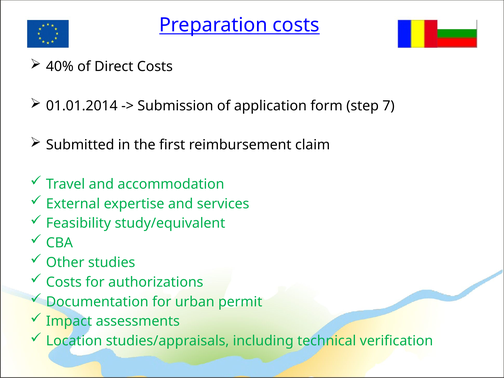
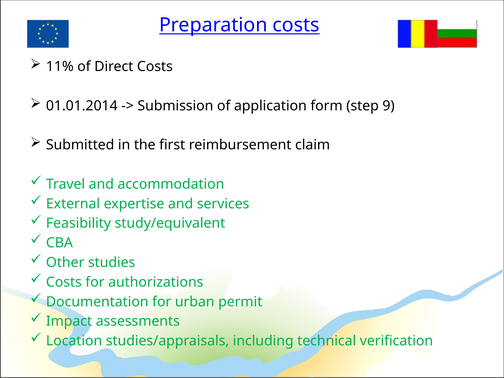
40%: 40% -> 11%
7: 7 -> 9
